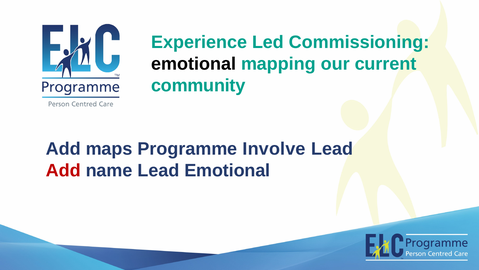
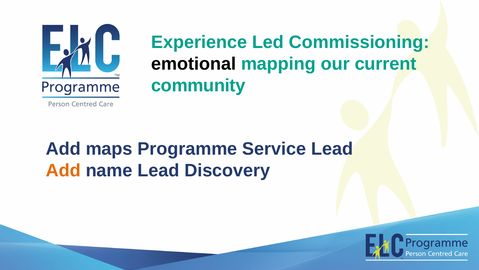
Involve: Involve -> Service
Add at (63, 170) colour: red -> orange
Lead Emotional: Emotional -> Discovery
